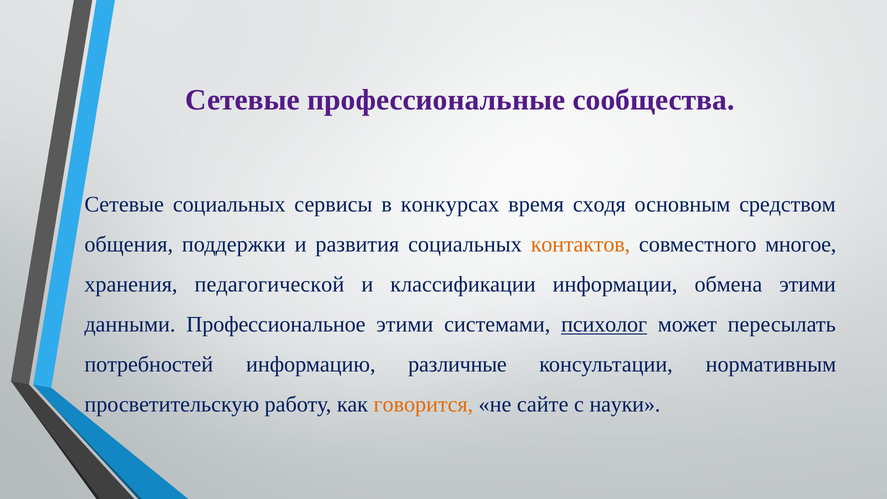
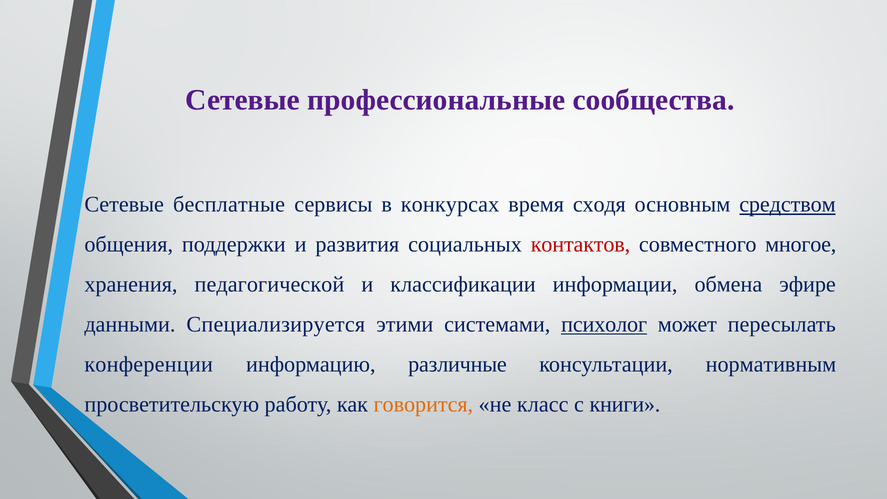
Сетевые социальных: социальных -> бесплатные
средством underline: none -> present
контактов colour: orange -> red
обмена этими: этими -> эфире
Профессиональное: Профессиональное -> Специализируется
потребностей: потребностей -> конференции
сайте: сайте -> класс
науки: науки -> книги
